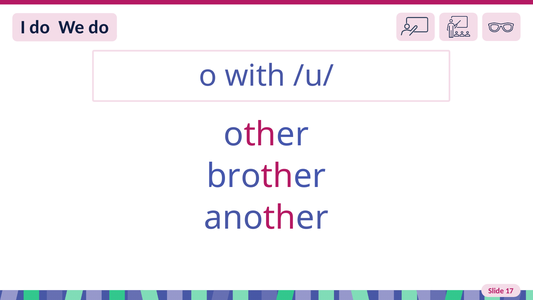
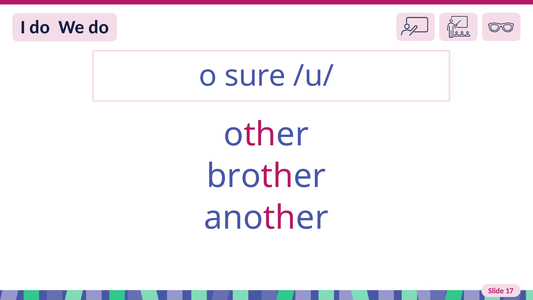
with: with -> sure
